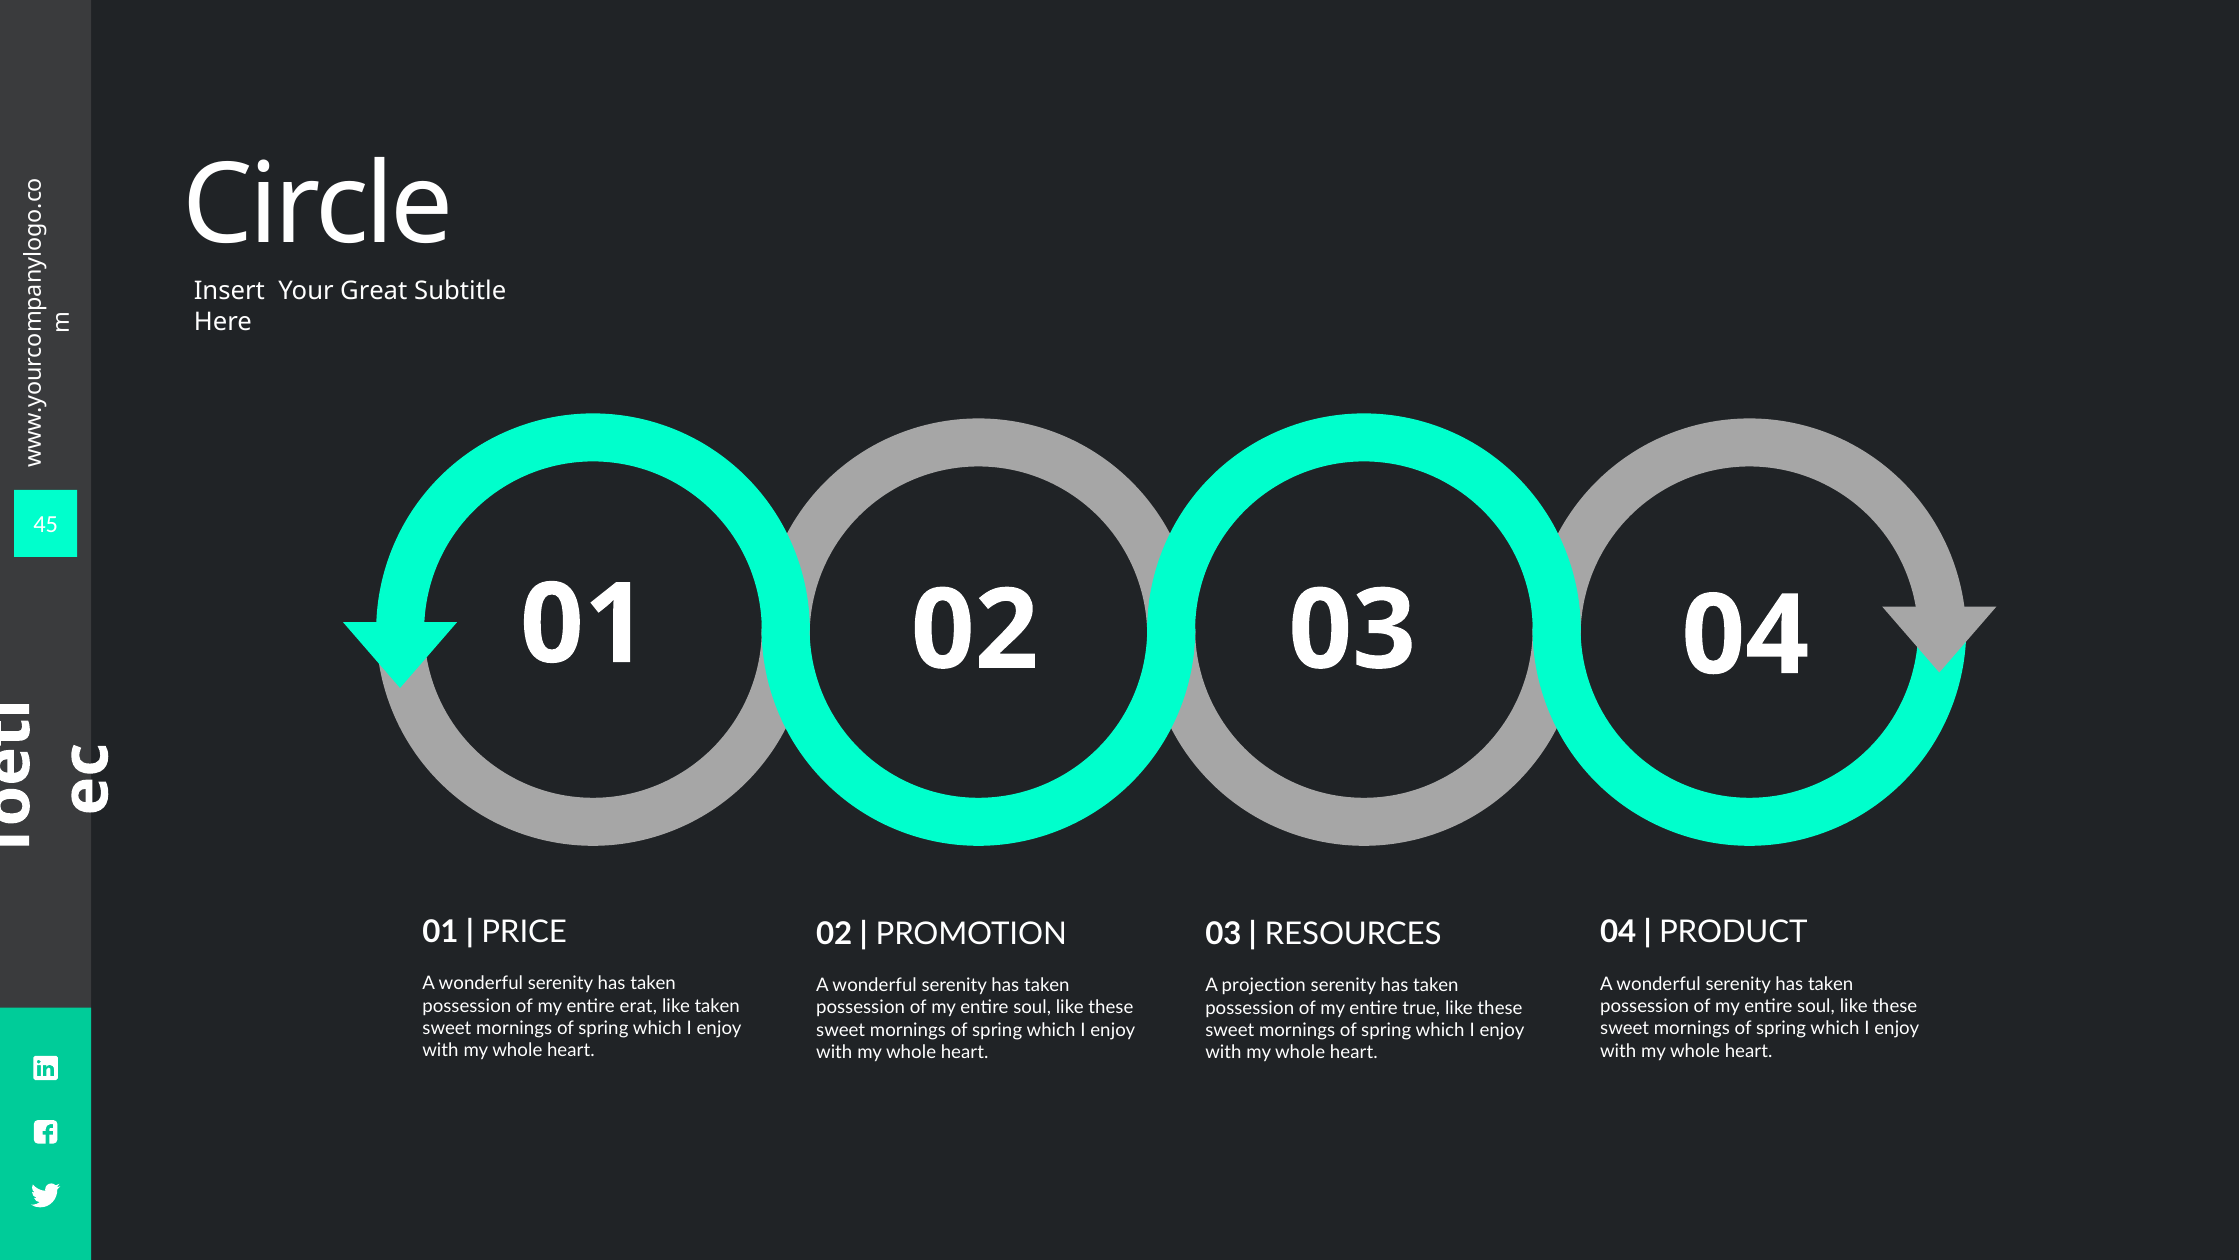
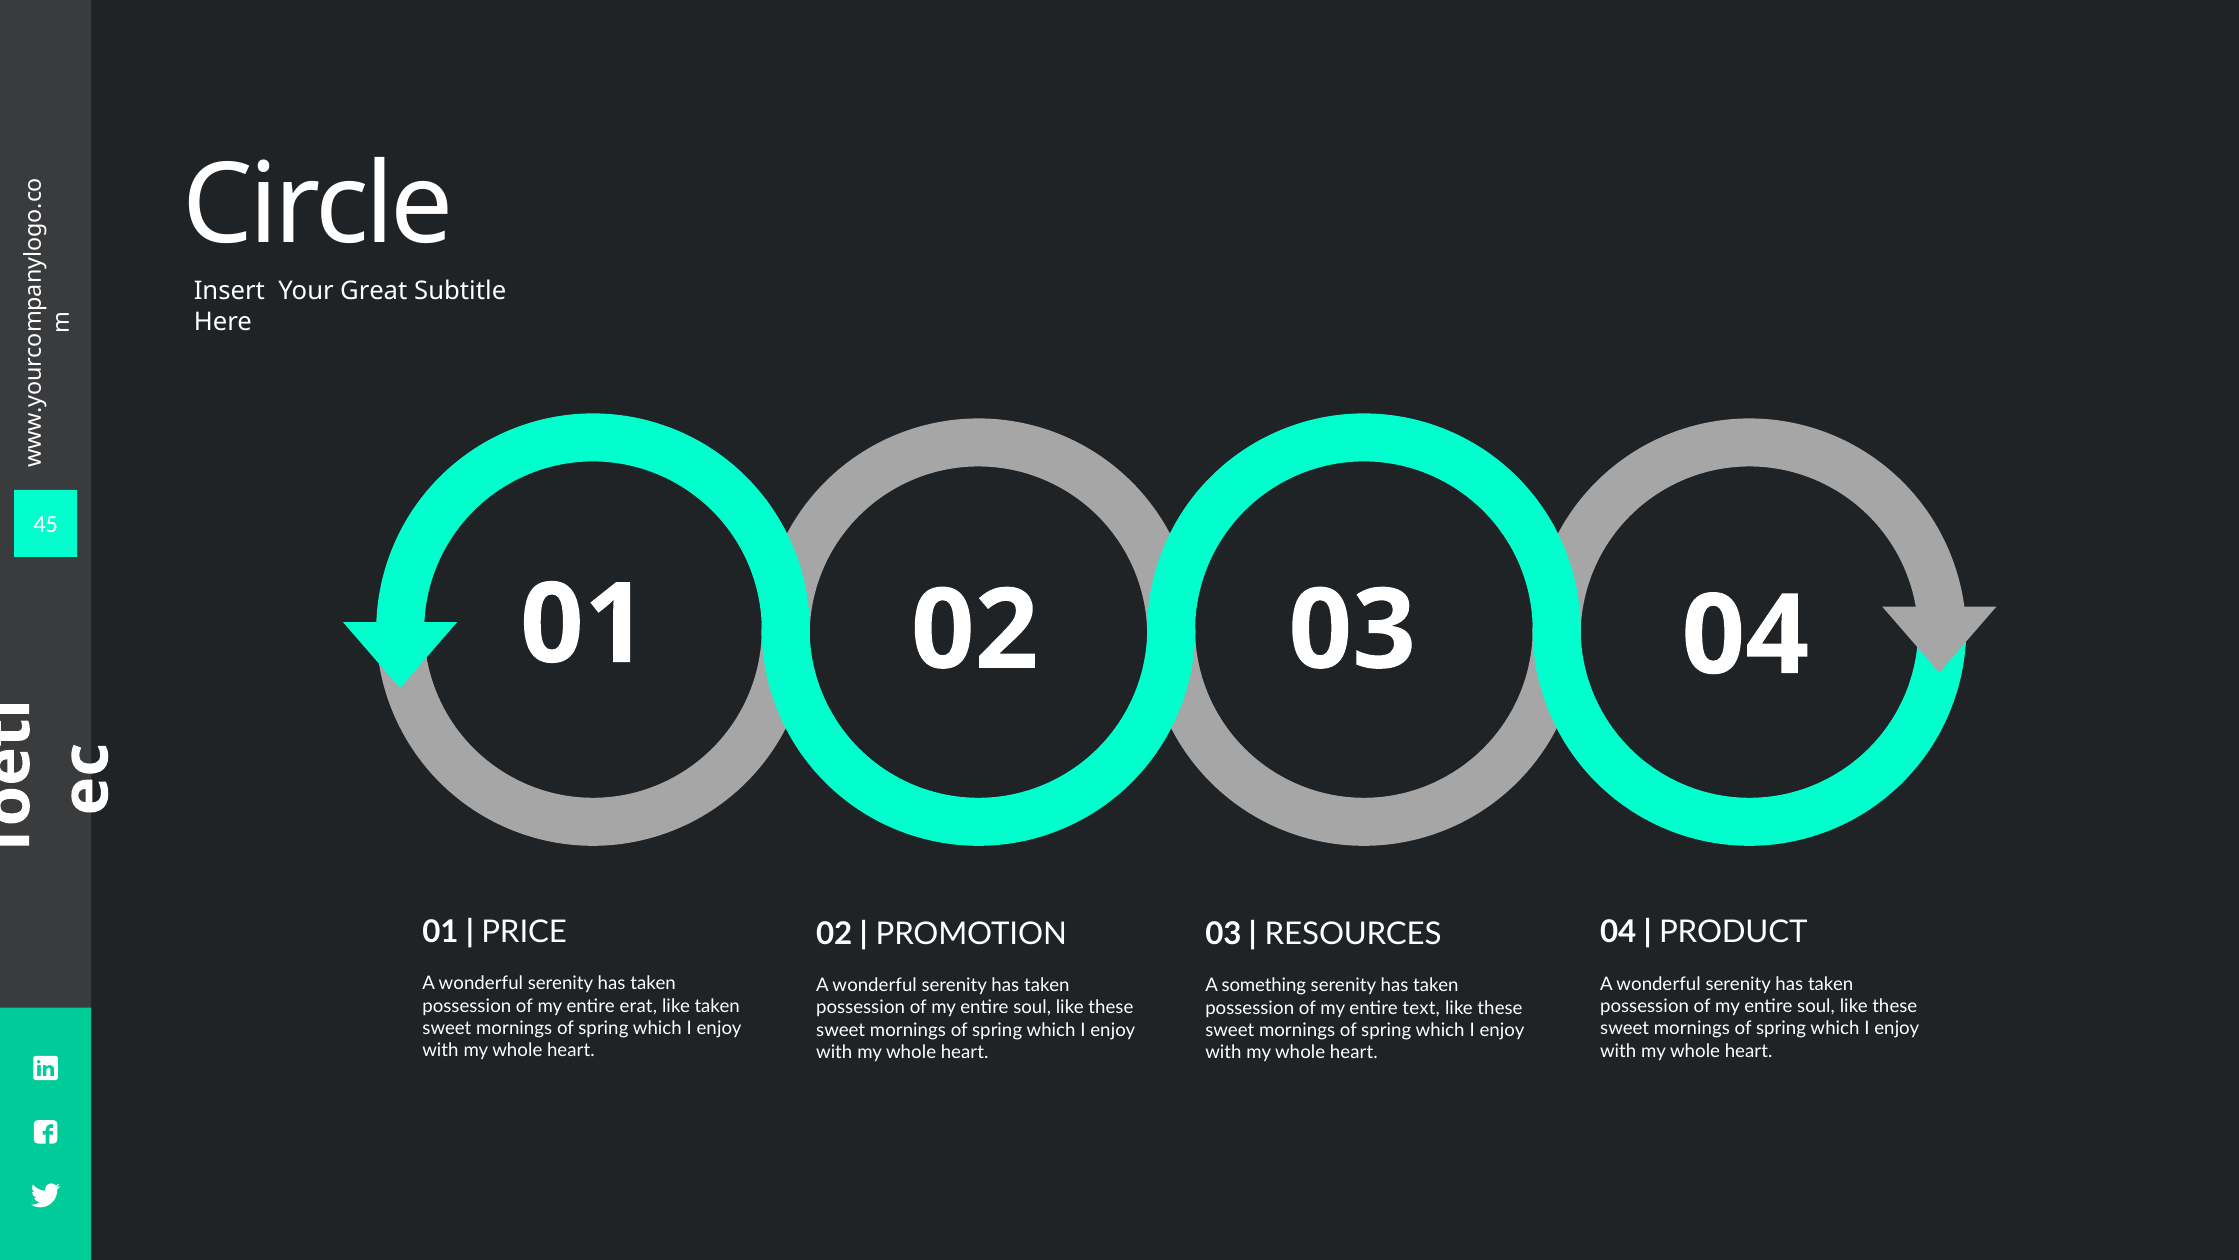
projection: projection -> something
true: true -> text
